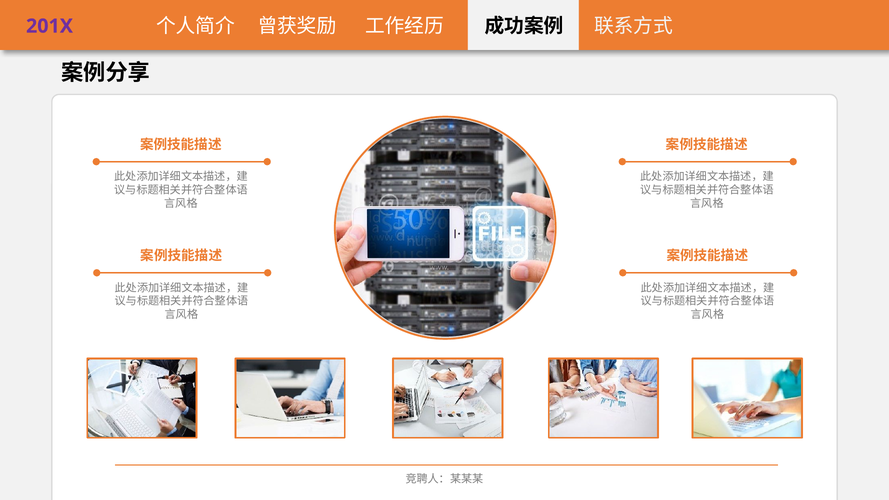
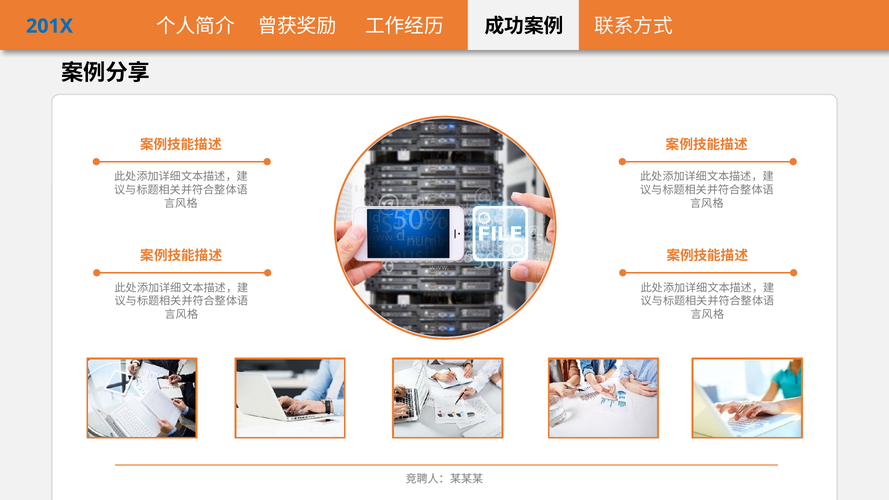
201X colour: purple -> blue
